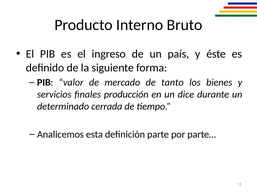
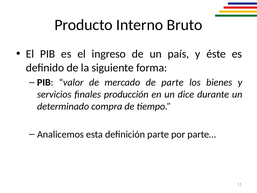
de tanto: tanto -> parte
cerrada: cerrada -> compra
